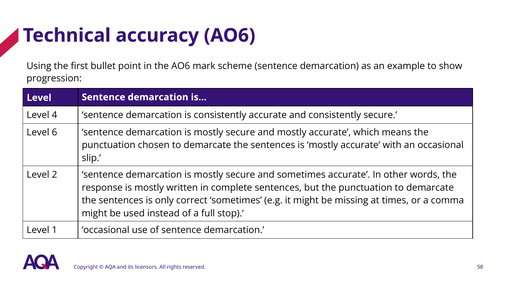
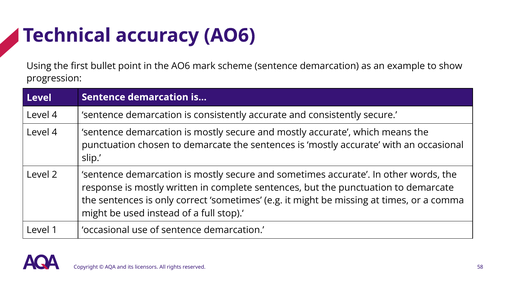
6 at (55, 133): 6 -> 4
